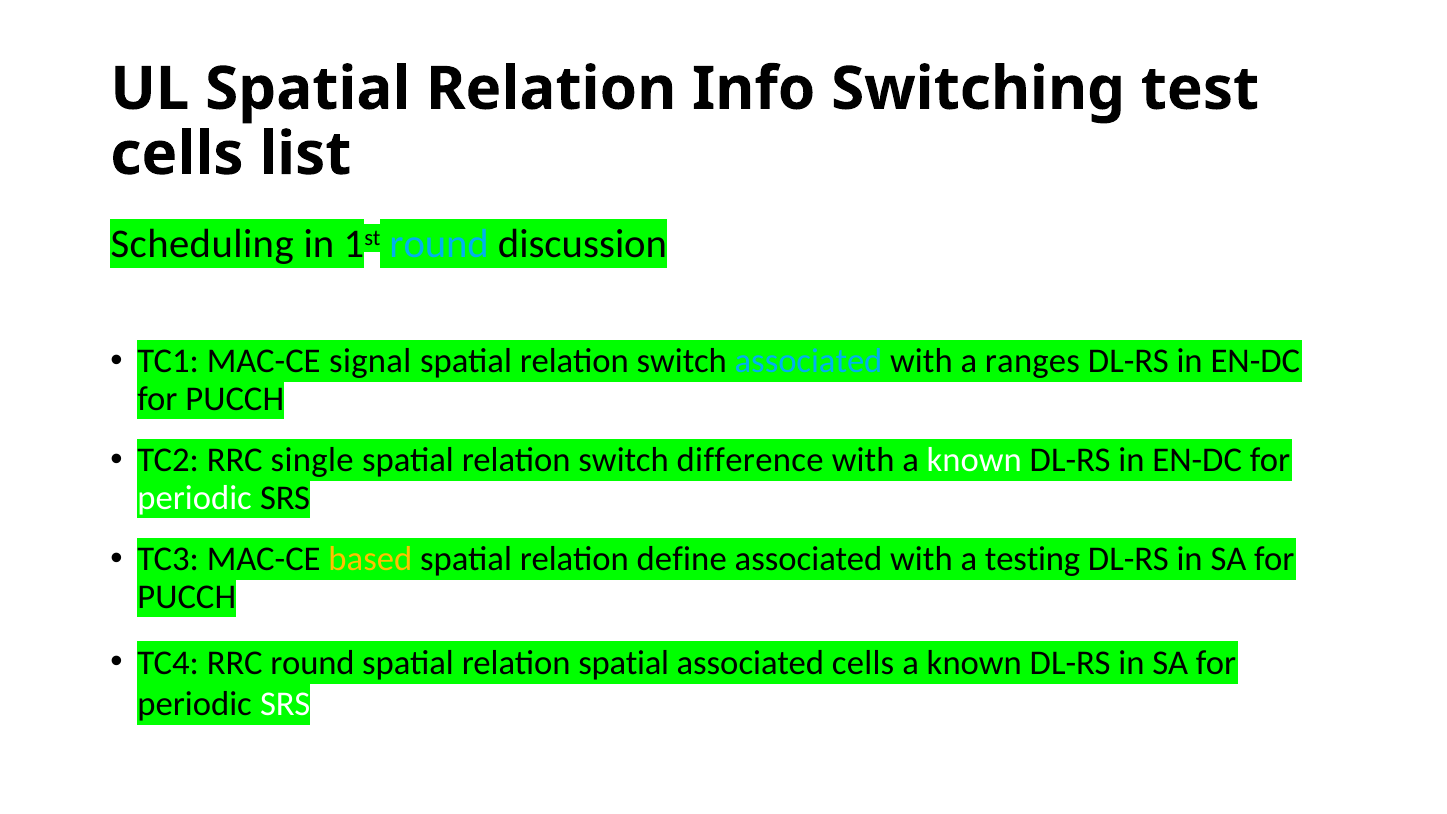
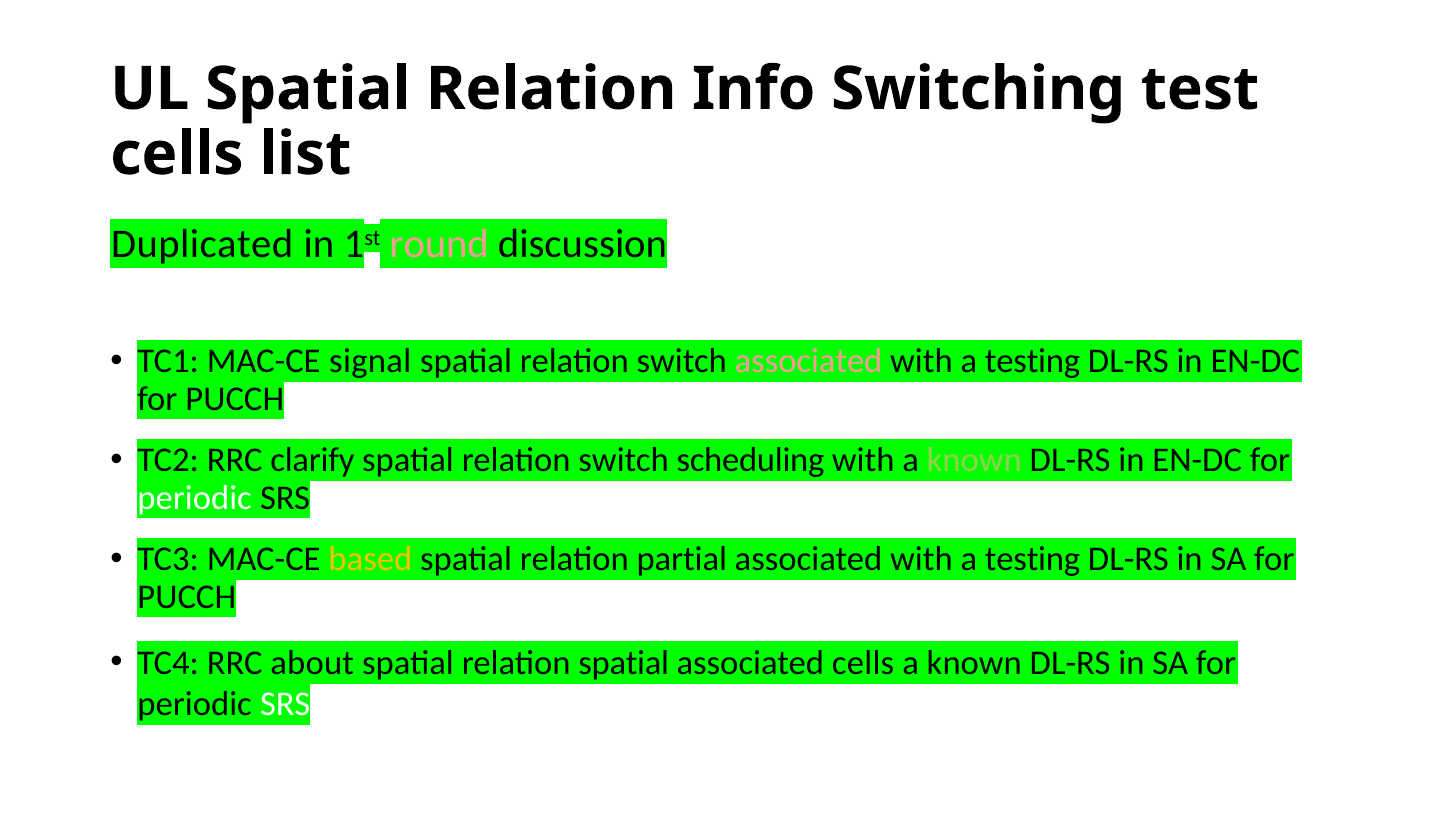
Scheduling: Scheduling -> Duplicated
round at (439, 244) colour: light blue -> pink
associated at (809, 361) colour: light blue -> pink
ranges at (1032, 361): ranges -> testing
single: single -> clarify
difference: difference -> scheduling
known at (974, 460) colour: white -> light green
define: define -> partial
RRC round: round -> about
